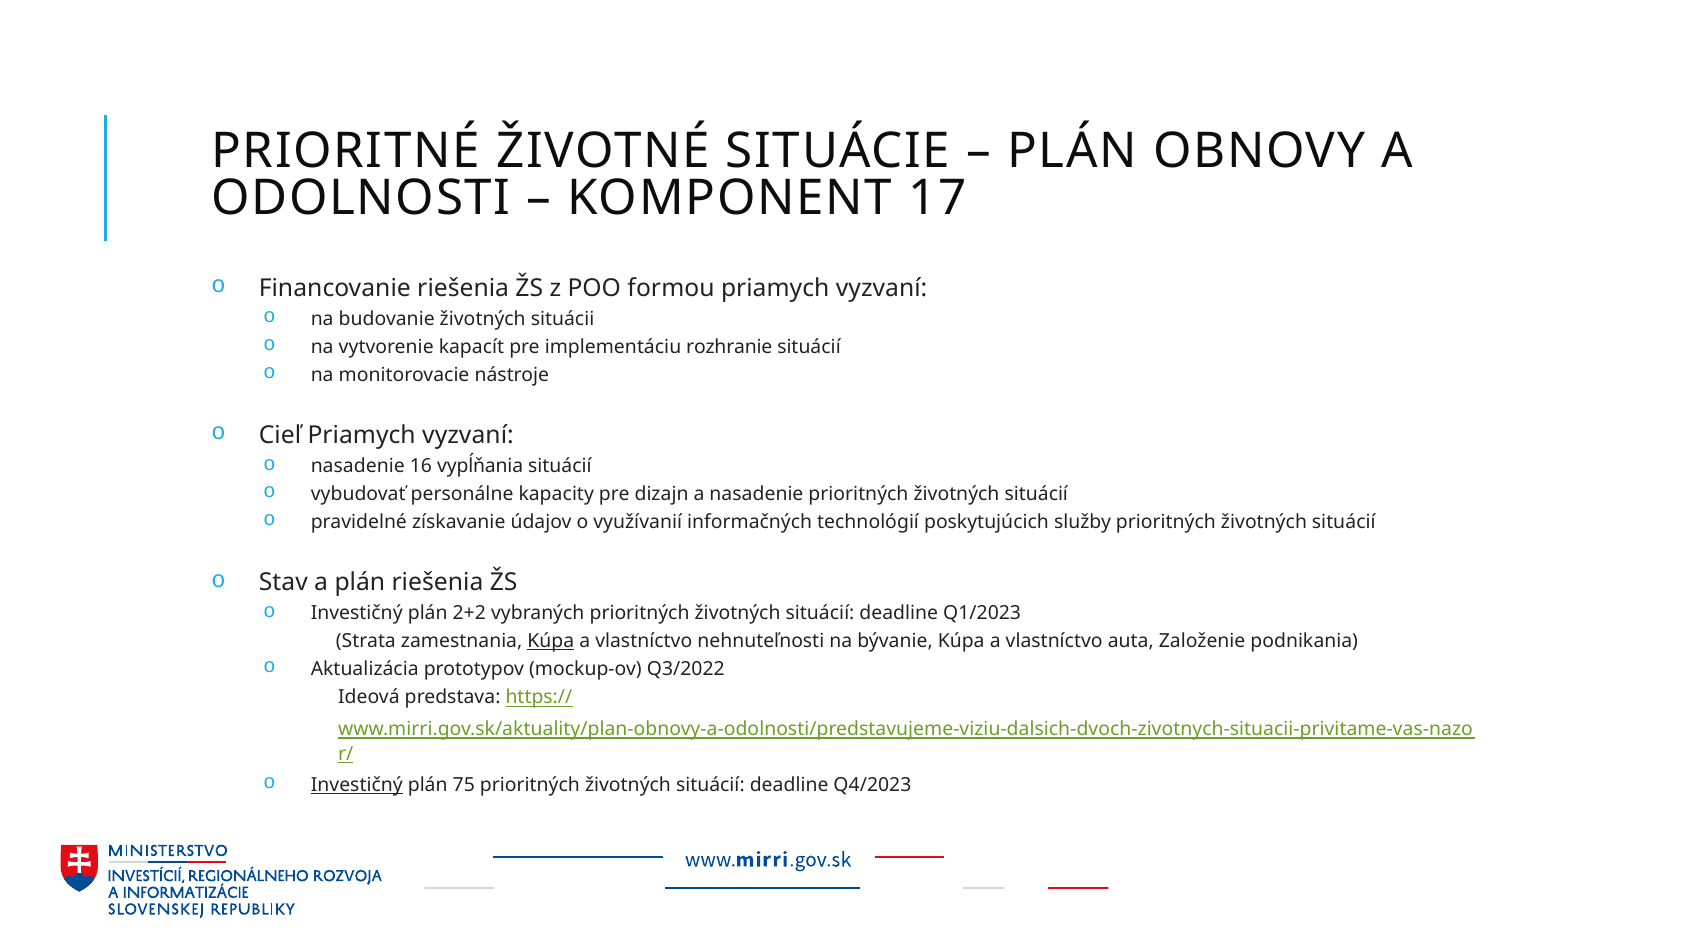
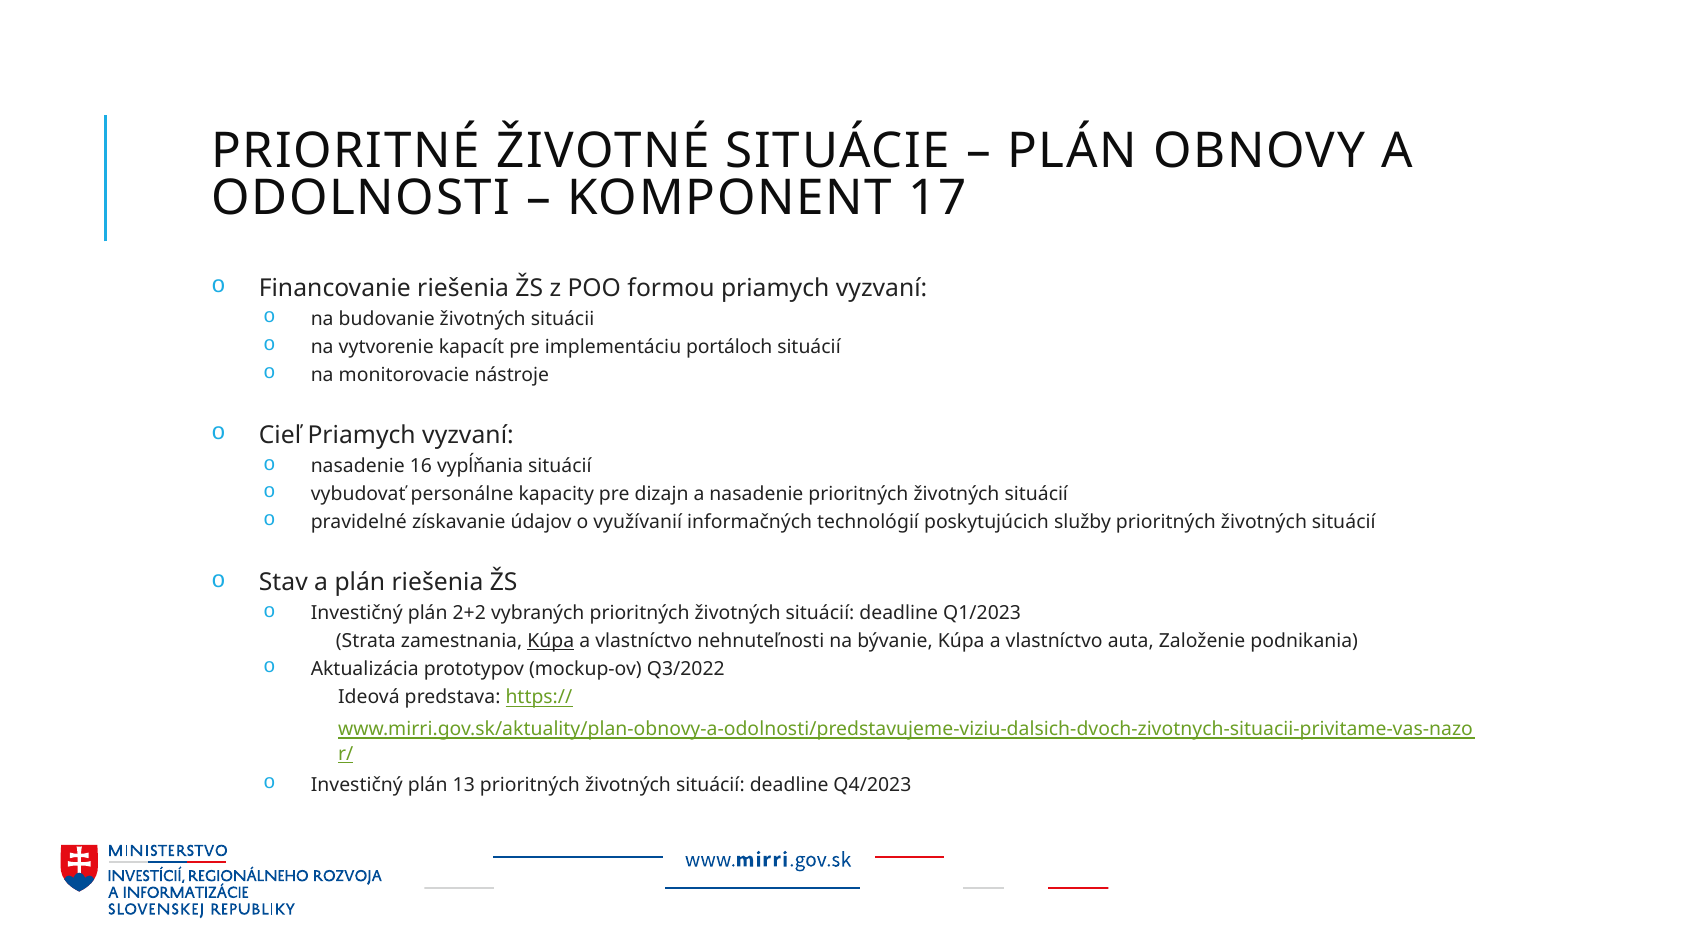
rozhranie: rozhranie -> portáloch
Investičný at (357, 785) underline: present -> none
75: 75 -> 13
